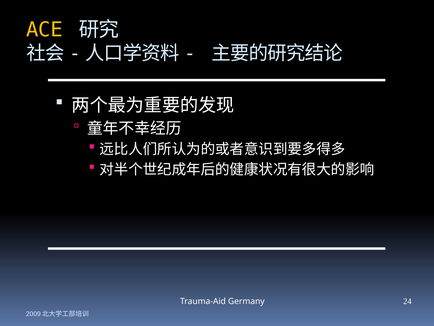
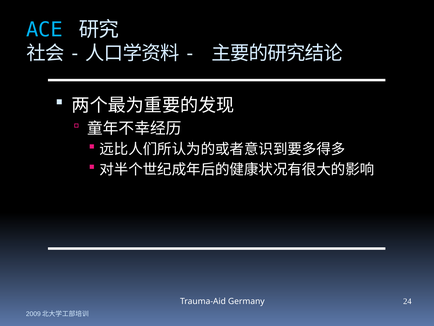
ACE colour: yellow -> light blue
